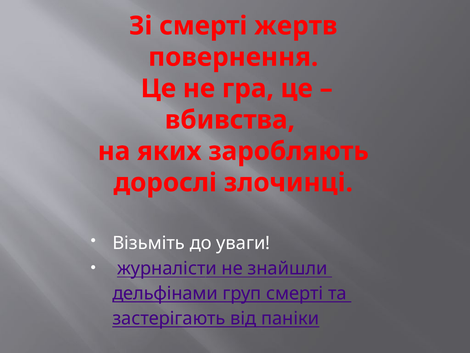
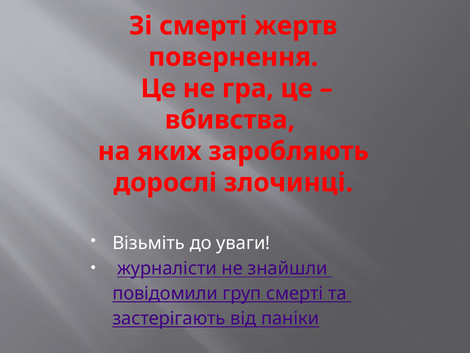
дельфінами: дельфінами -> повідомили
